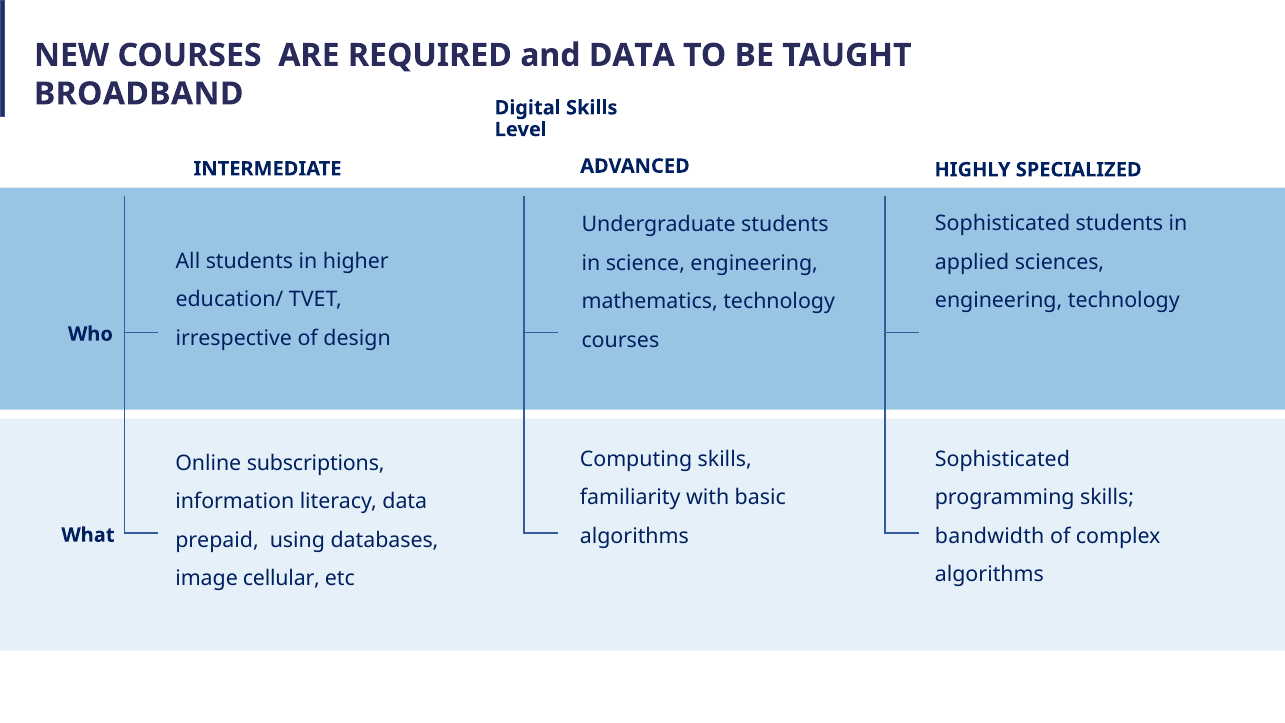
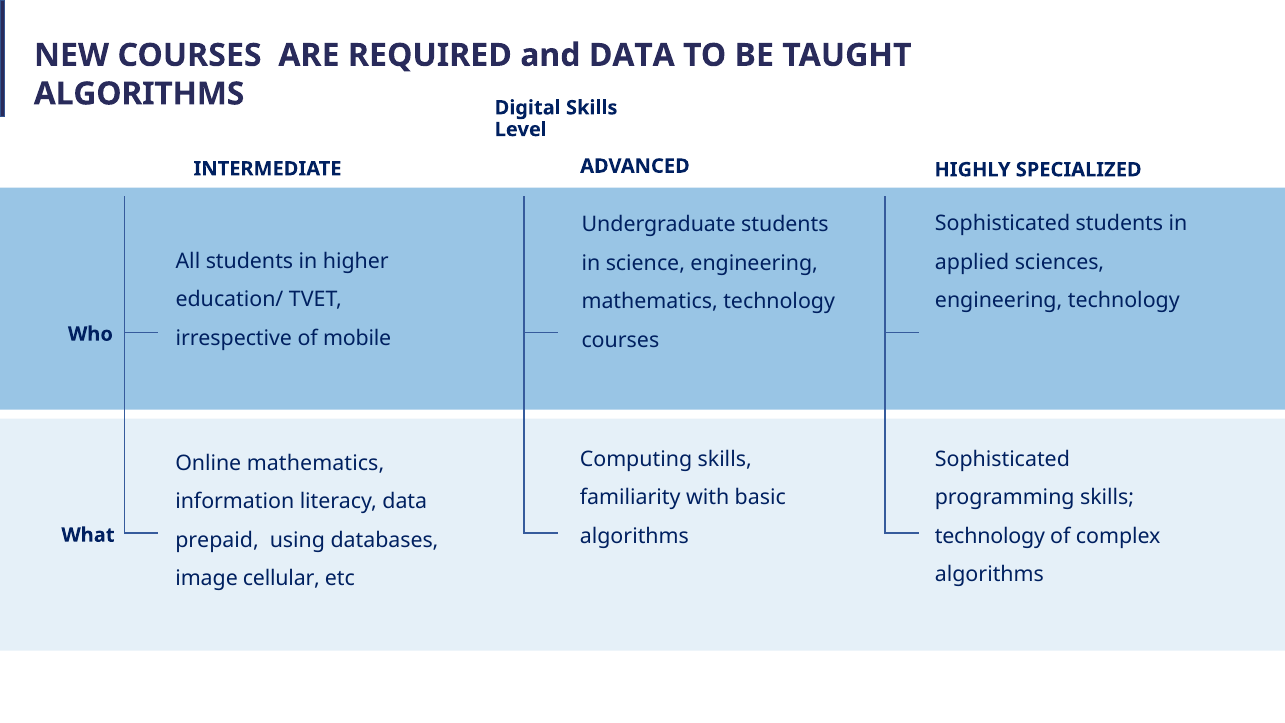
BROADBAND at (139, 94): BROADBAND -> ALGORITHMS
design: design -> mobile
Online subscriptions: subscriptions -> mathematics
bandwidth at (990, 536): bandwidth -> technology
